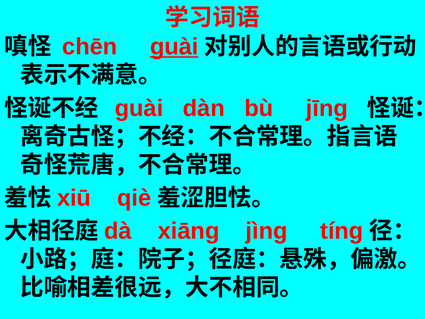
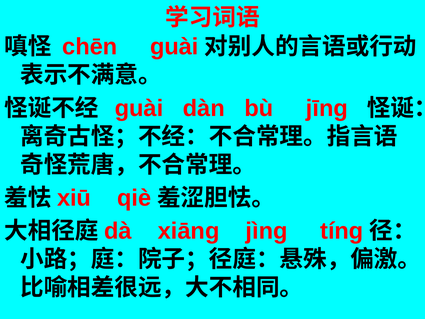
guài at (174, 47) underline: present -> none
